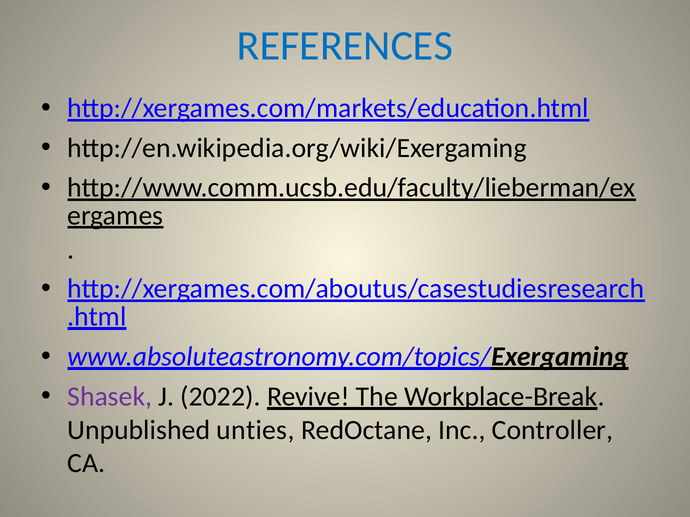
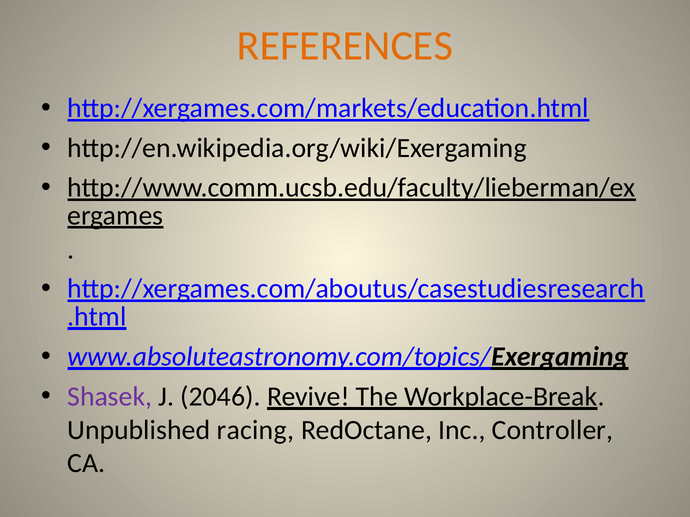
REFERENCES colour: blue -> orange
2022: 2022 -> 2046
unties: unties -> racing
